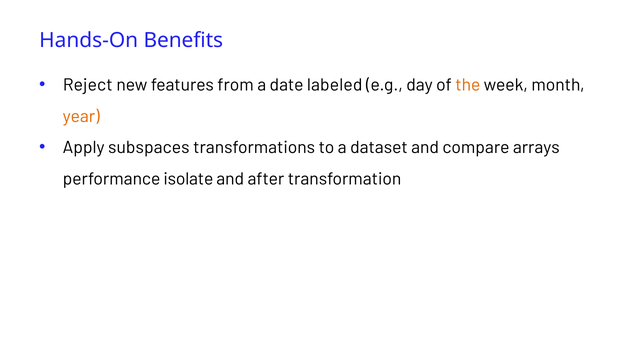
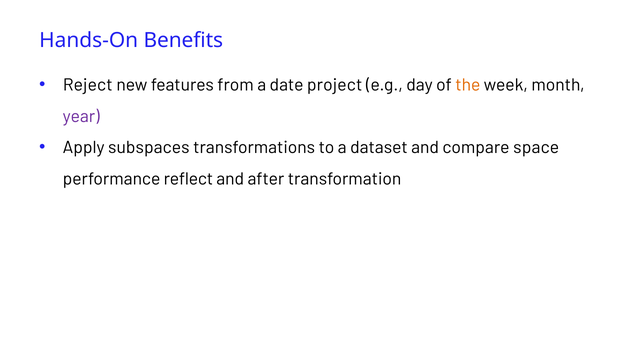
labeled: labeled -> project
year colour: orange -> purple
arrays: arrays -> space
isolate: isolate -> reflect
